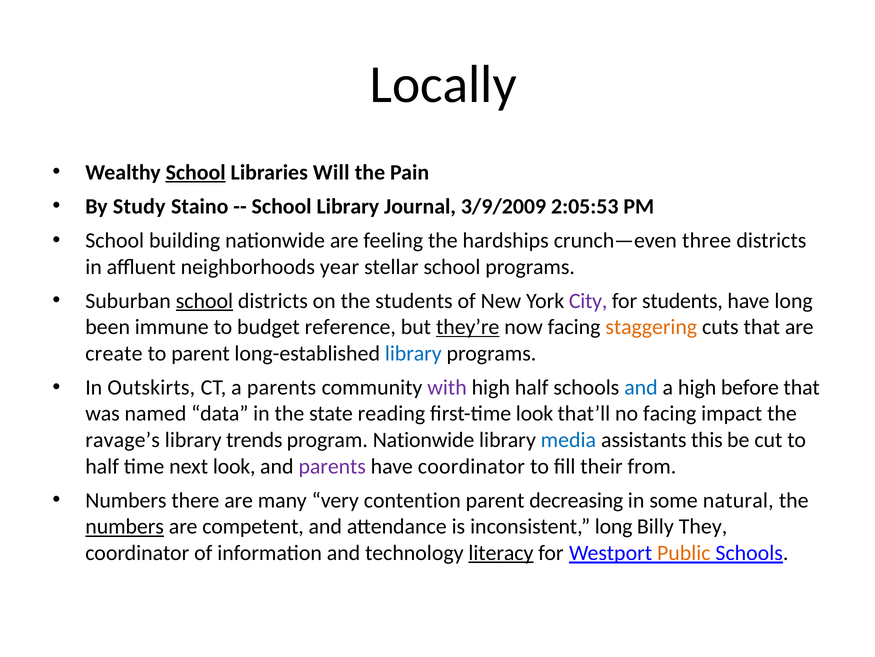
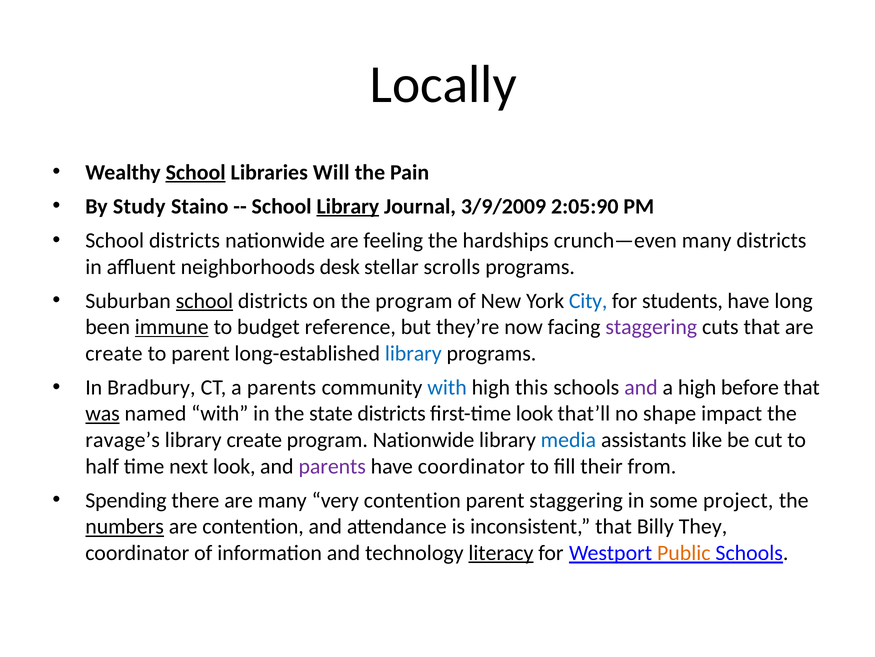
Library at (348, 206) underline: none -> present
2:05:53: 2:05:53 -> 2:05:90
building at (185, 240): building -> districts
crunch—even three: three -> many
year: year -> desk
stellar school: school -> scrolls
the students: students -> program
City colour: purple -> blue
immune underline: none -> present
they’re underline: present -> none
staggering at (651, 327) colour: orange -> purple
Outskirts: Outskirts -> Bradbury
with at (447, 387) colour: purple -> blue
high half: half -> this
and at (641, 387) colour: blue -> purple
was underline: none -> present
named data: data -> with
state reading: reading -> districts
no facing: facing -> shape
library trends: trends -> create
this: this -> like
Numbers at (126, 500): Numbers -> Spending
parent decreasing: decreasing -> staggering
natural: natural -> project
are competent: competent -> contention
inconsistent long: long -> that
